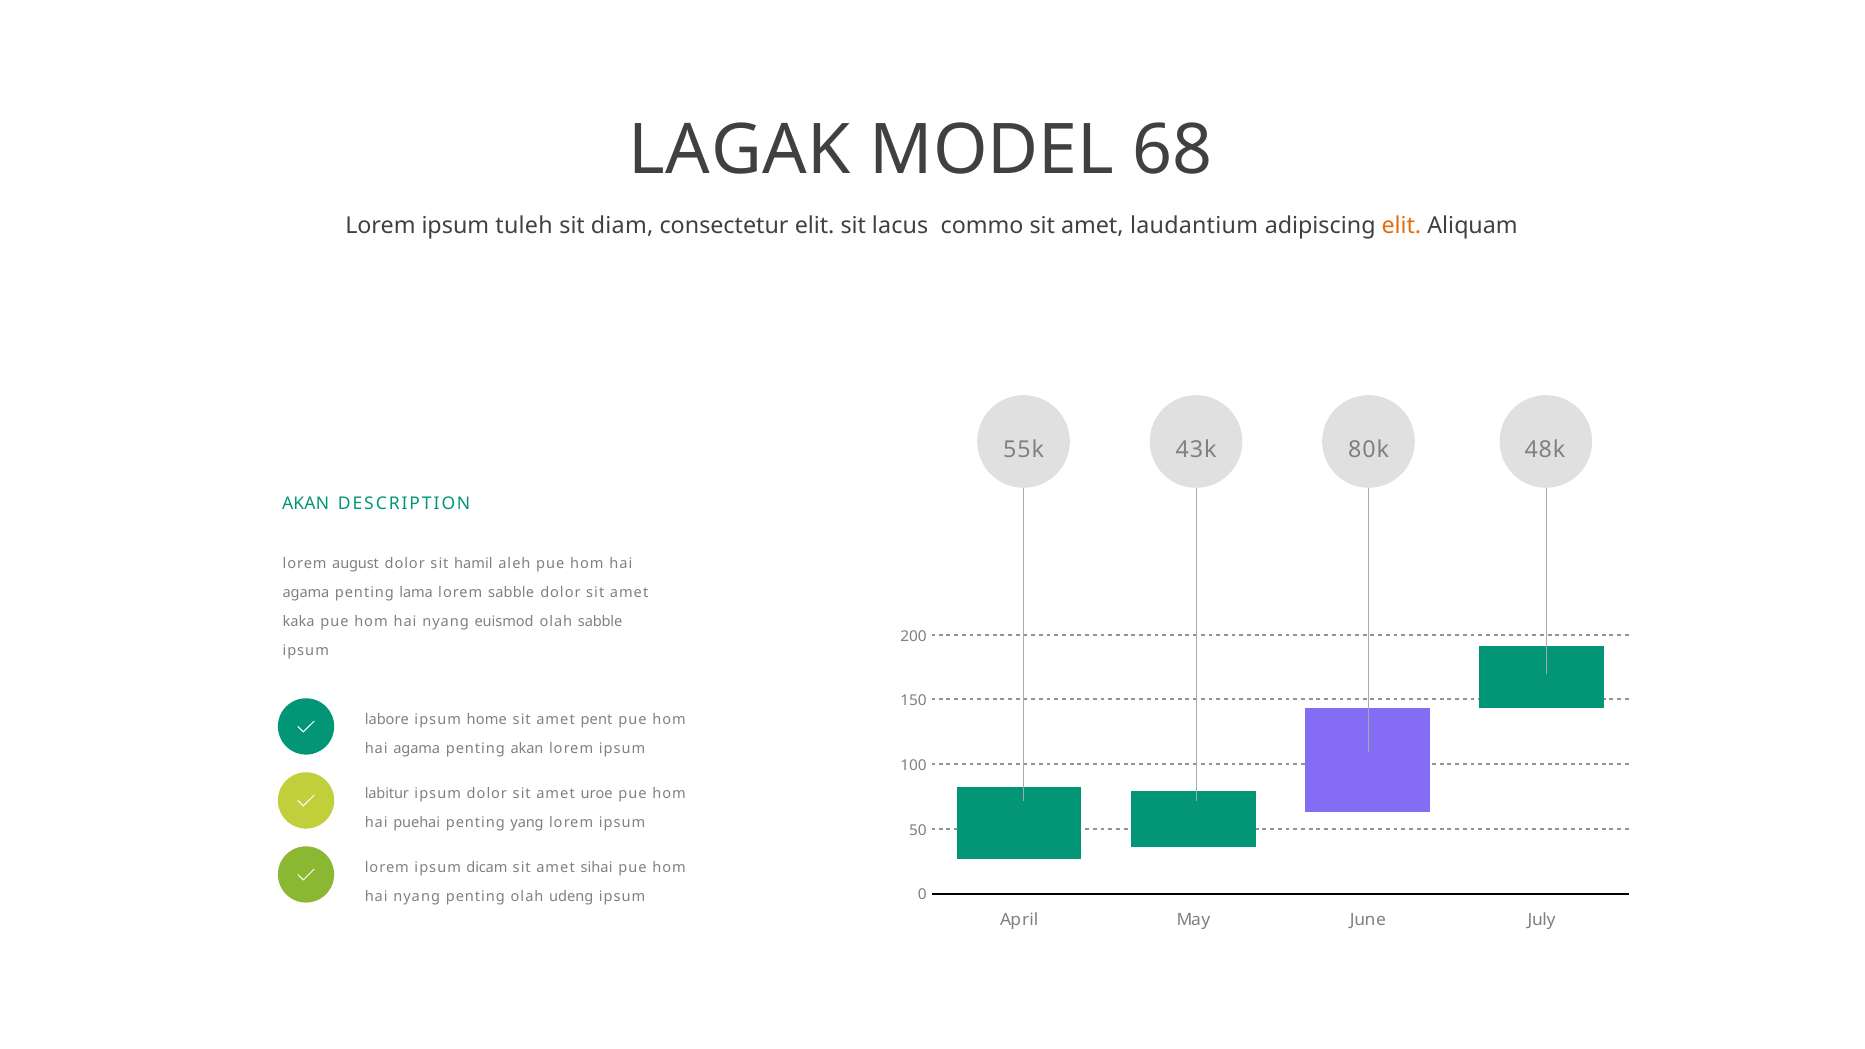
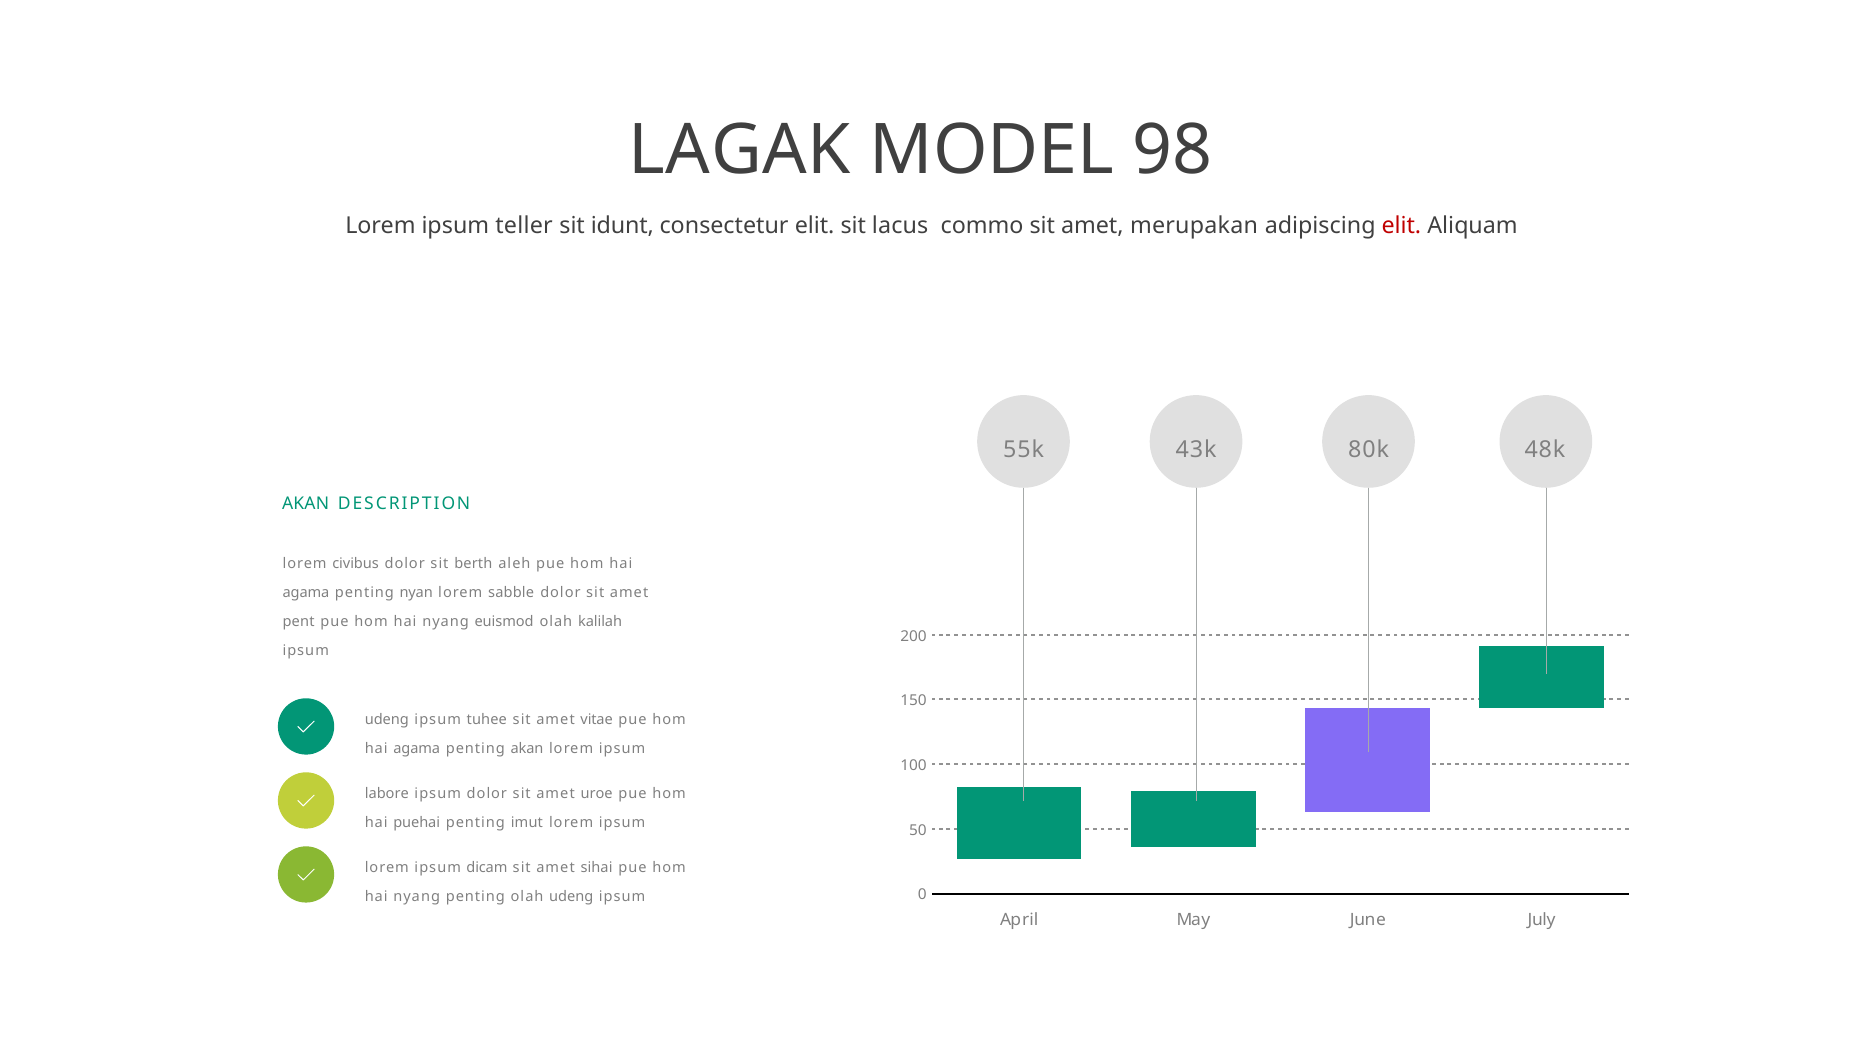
68: 68 -> 98
tuleh: tuleh -> teller
diam: diam -> idunt
laudantium: laudantium -> merupakan
elit at (1401, 226) colour: orange -> red
august: august -> civibus
hamil: hamil -> berth
lama: lama -> nyan
kaka: kaka -> pent
olah sabble: sabble -> kalilah
labore at (387, 720): labore -> udeng
home: home -> tuhee
pent: pent -> vitae
labitur: labitur -> labore
yang: yang -> imut
